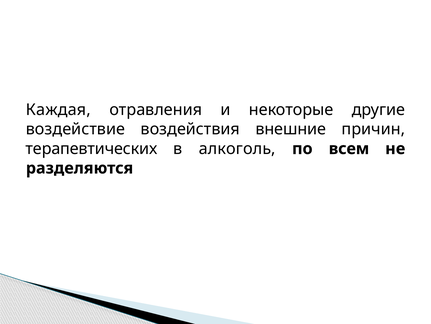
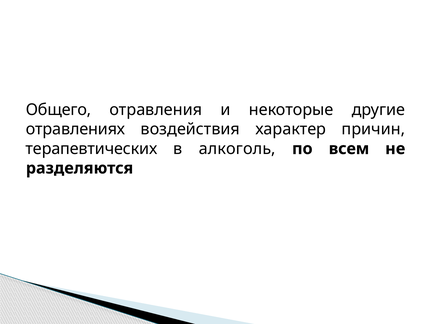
Каждая: Каждая -> Общего
воздействие: воздействие -> отравлениях
внешние: внешние -> характер
